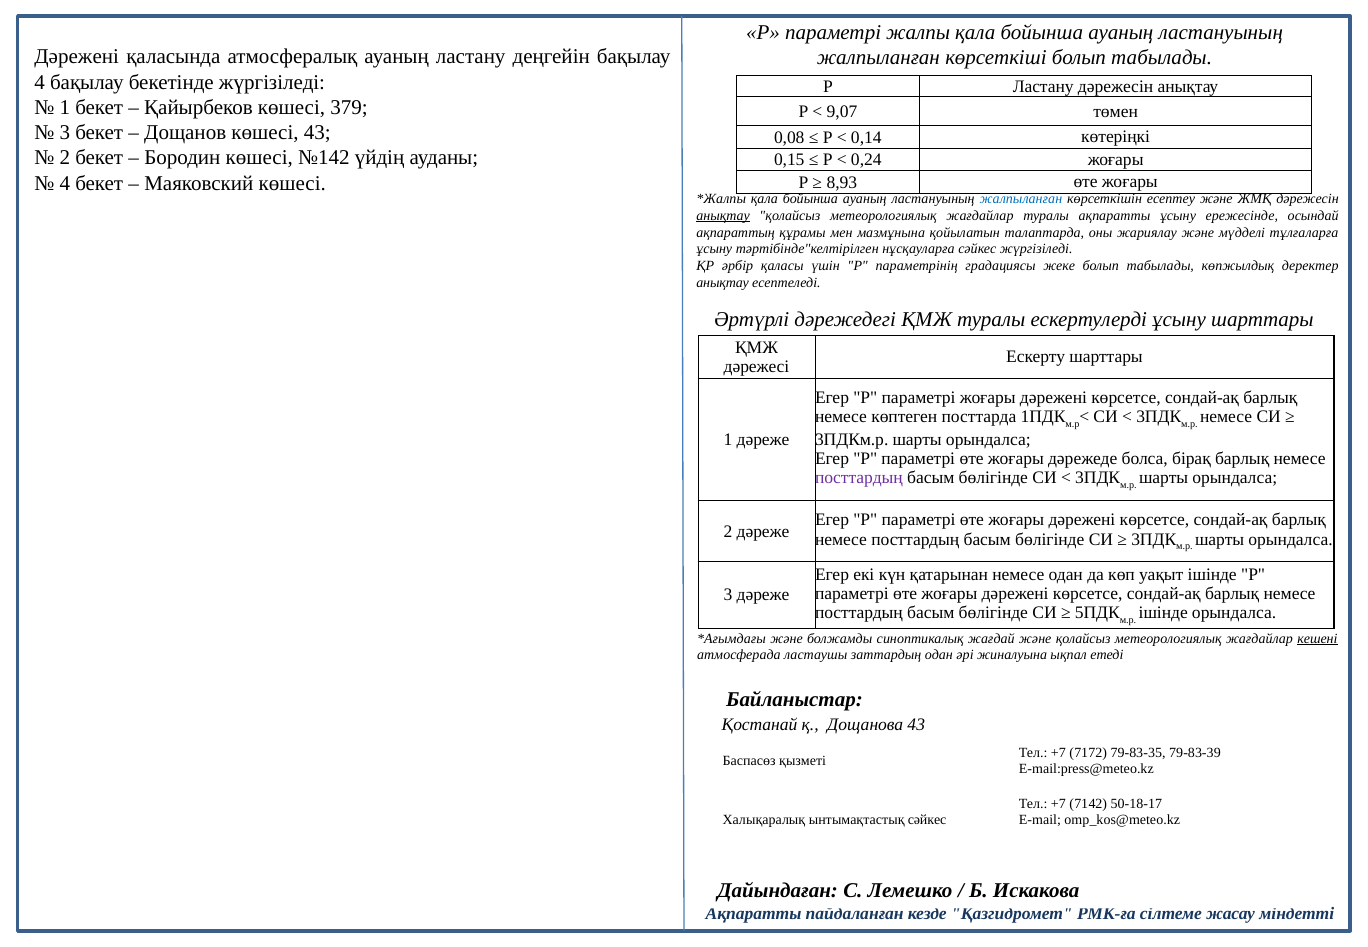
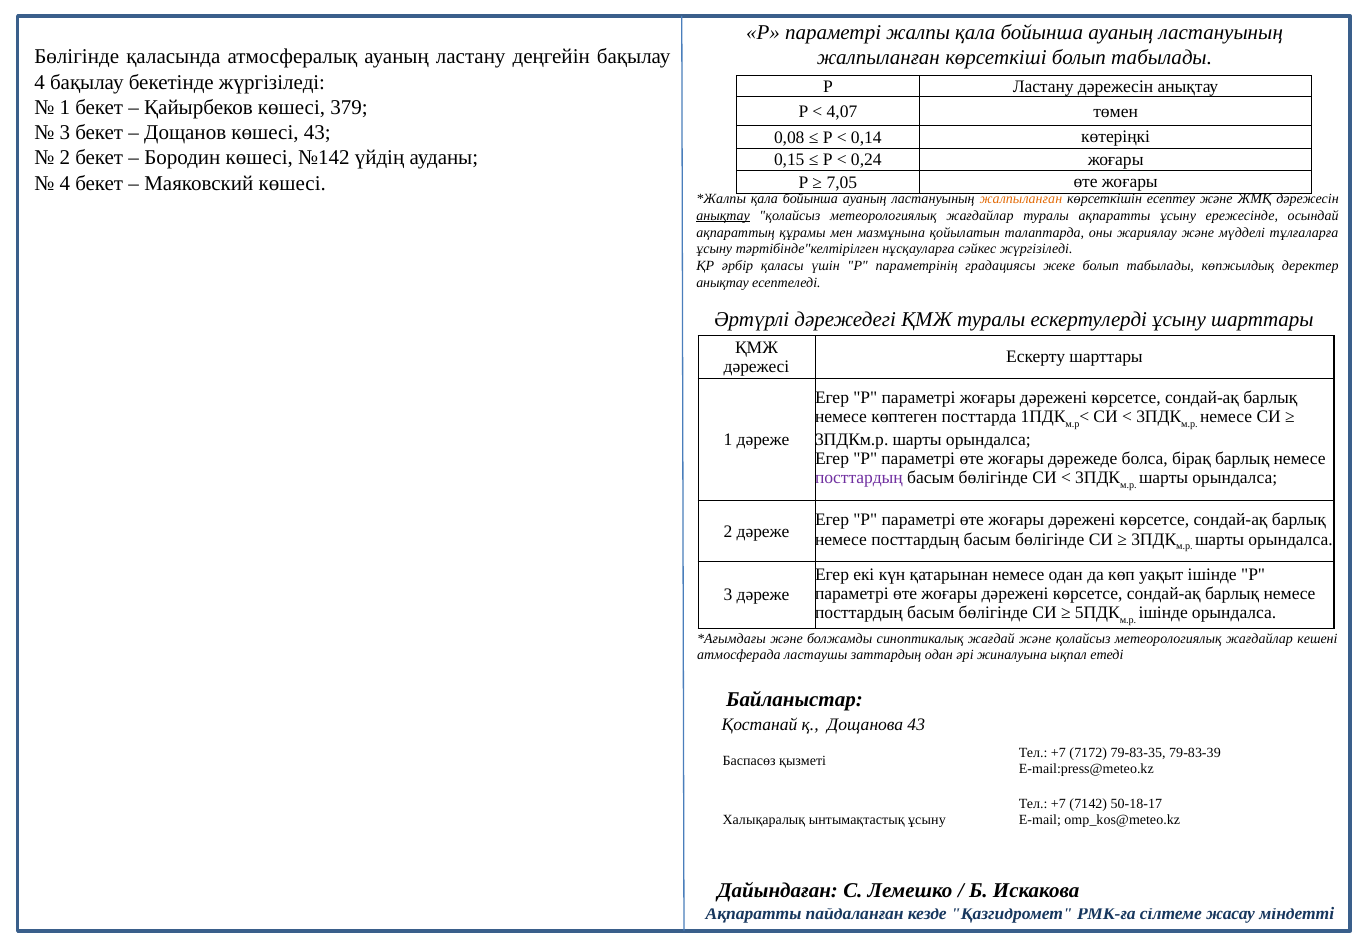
Дәрежені at (77, 57): Дәрежені -> Бөлігінде
9,07: 9,07 -> 4,07
8,93: 8,93 -> 7,05
жалпыланған at (1021, 199) colour: blue -> orange
кешені underline: present -> none
ынтымақтастық сәйкес: сәйкес -> ұсыну
